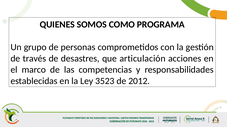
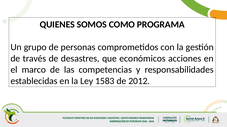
articulación: articulación -> económicos
3523: 3523 -> 1583
